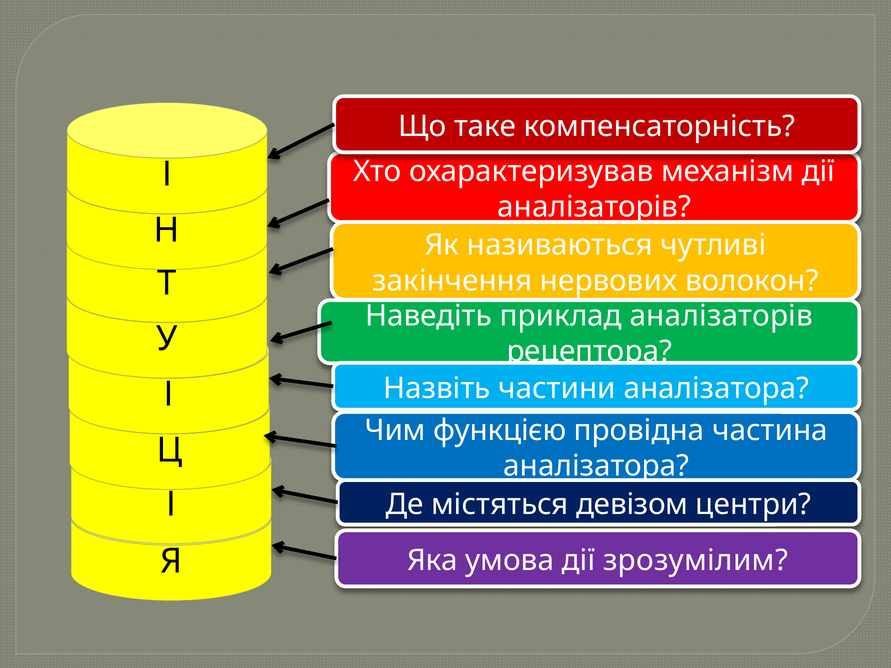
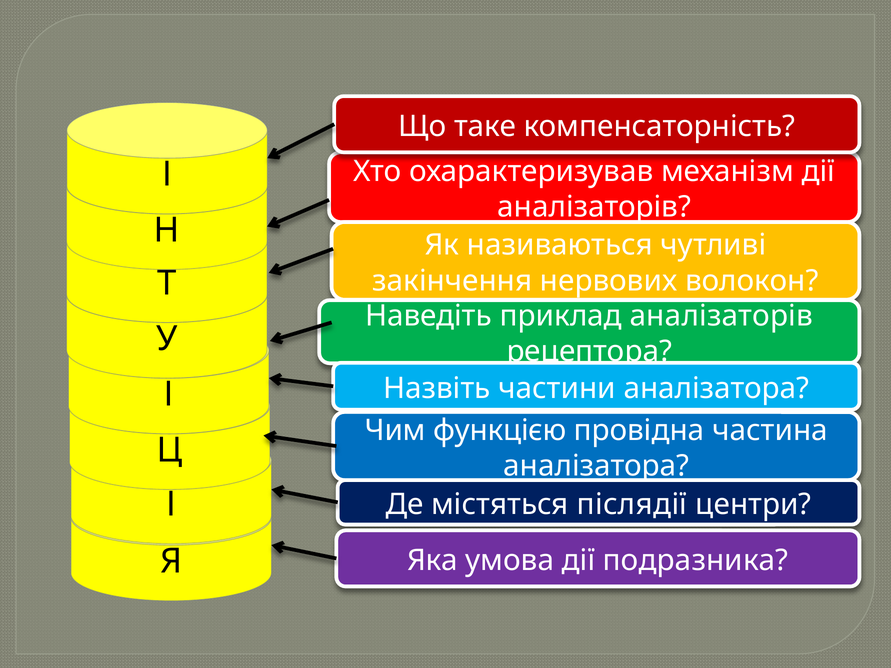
девізом: девізом -> післядії
зрозумілим: зрозумілим -> подразника
